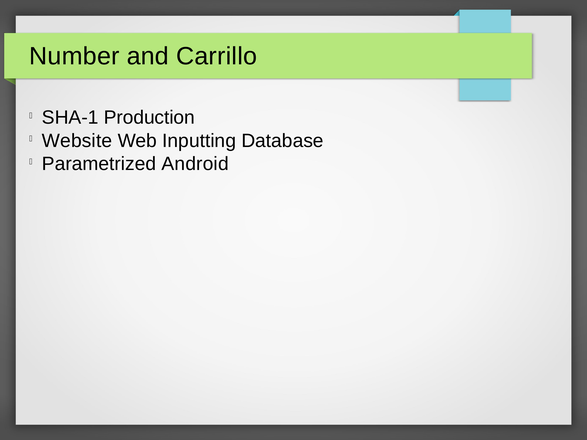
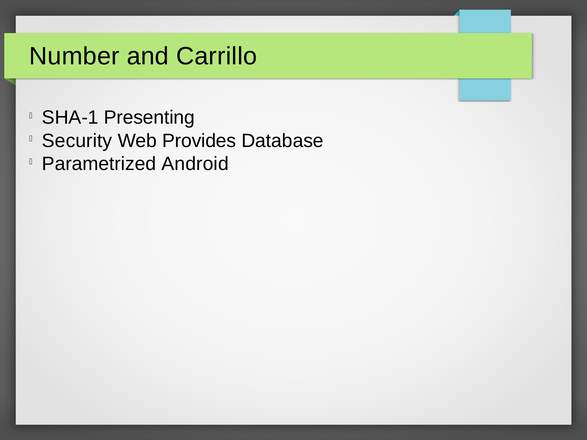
Production: Production -> Presenting
Website: Website -> Security
Inputting: Inputting -> Provides
